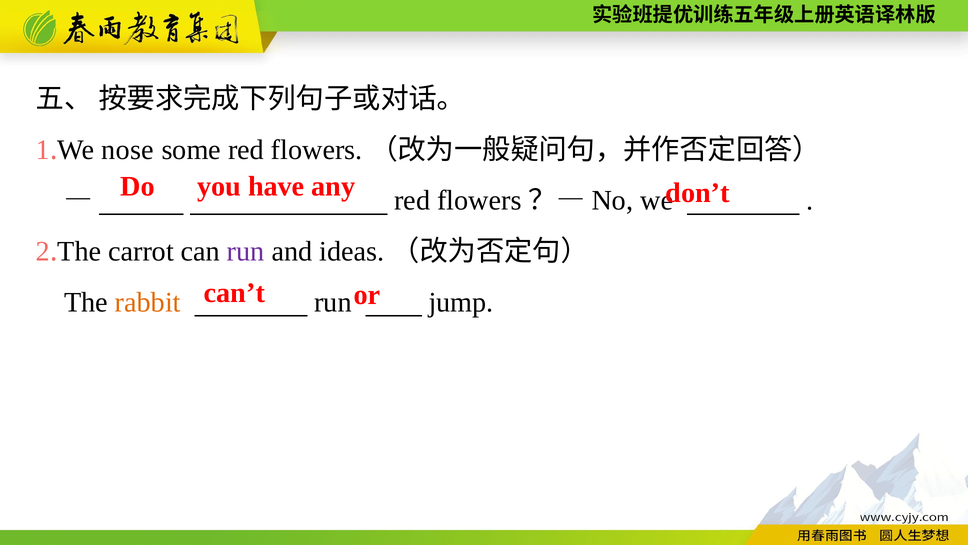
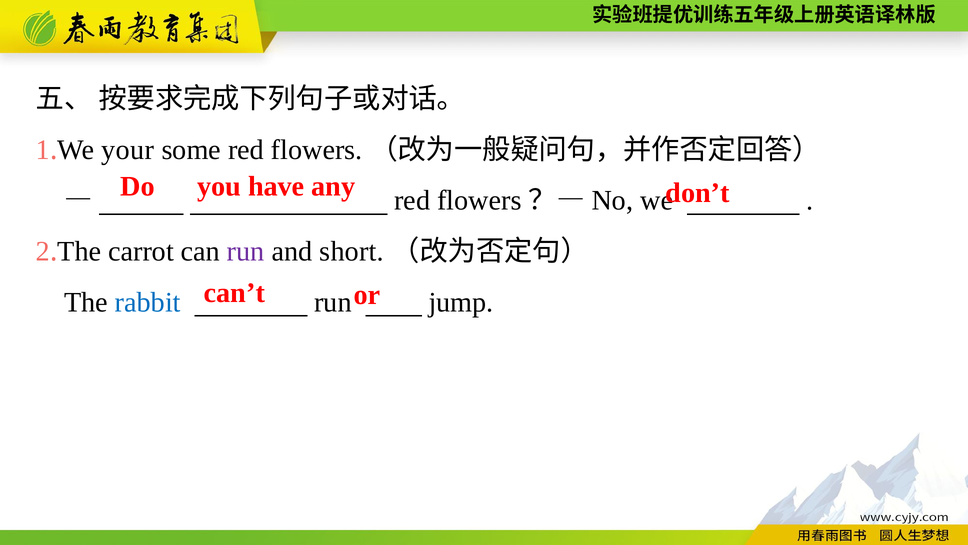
nose: nose -> your
ideas: ideas -> short
rabbit colour: orange -> blue
